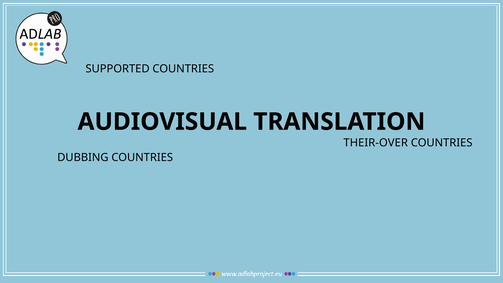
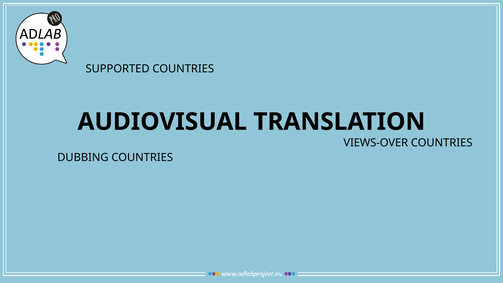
THEIR-OVER: THEIR-OVER -> VIEWS-OVER
